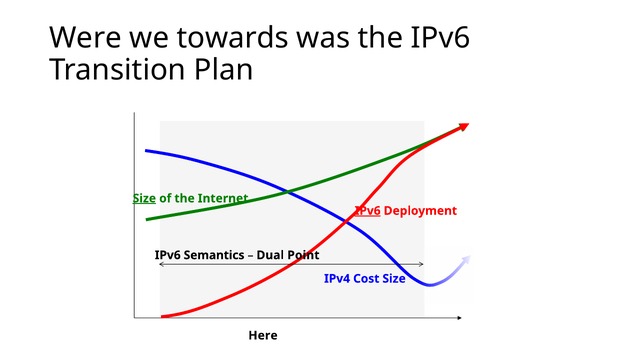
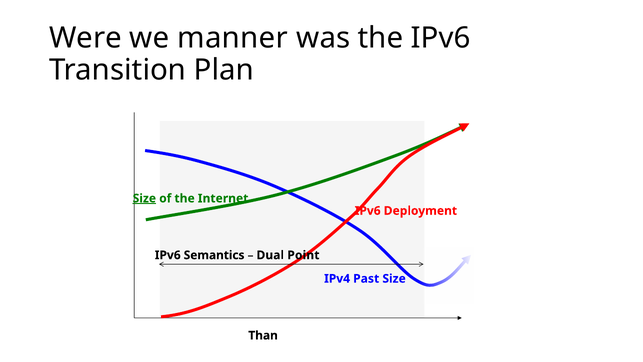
towards: towards -> manner
IPv6 at (368, 211) underline: present -> none
Cost: Cost -> Past
Here: Here -> Than
